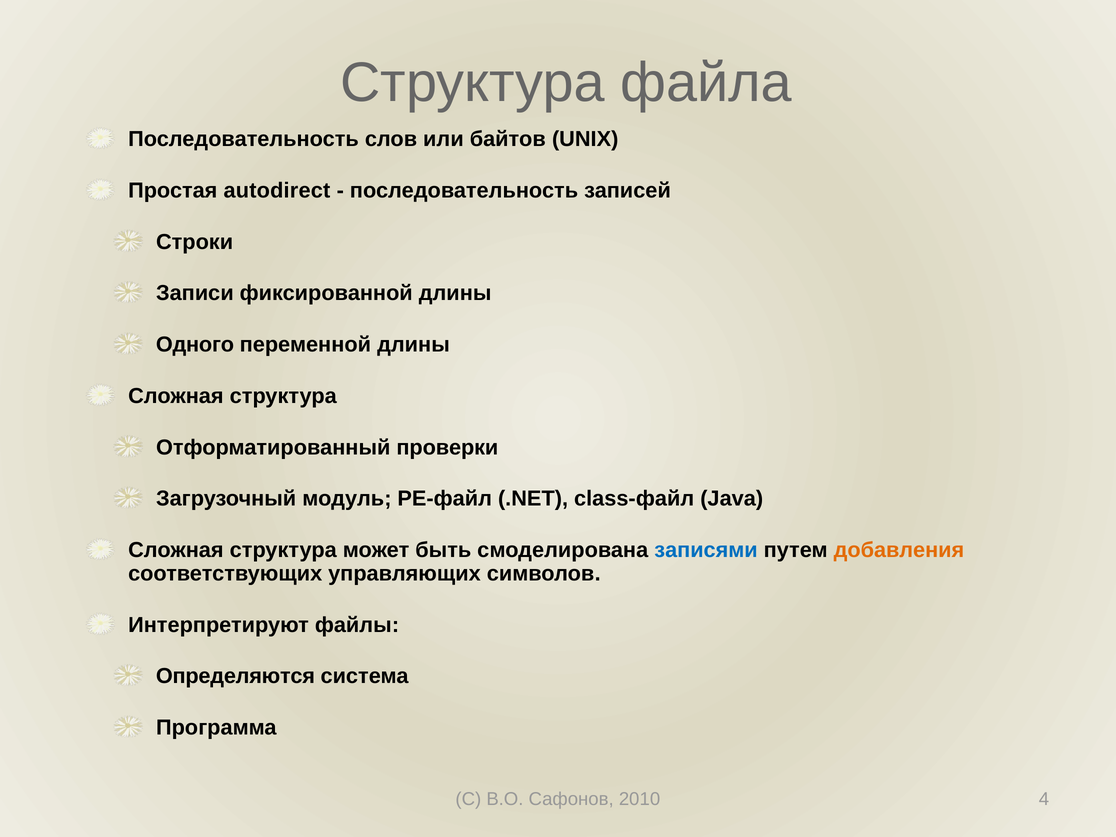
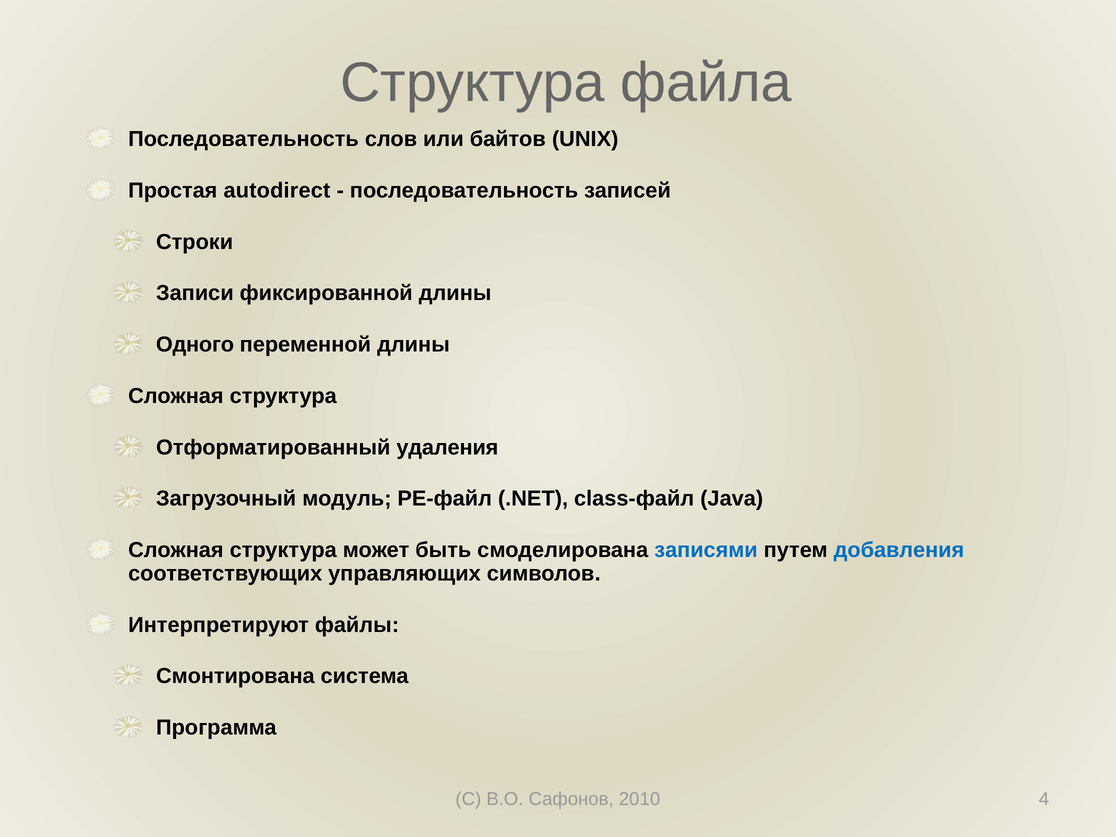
проверки: проверки -> удаления
добавления colour: orange -> blue
Определяются: Определяются -> Смонтирована
